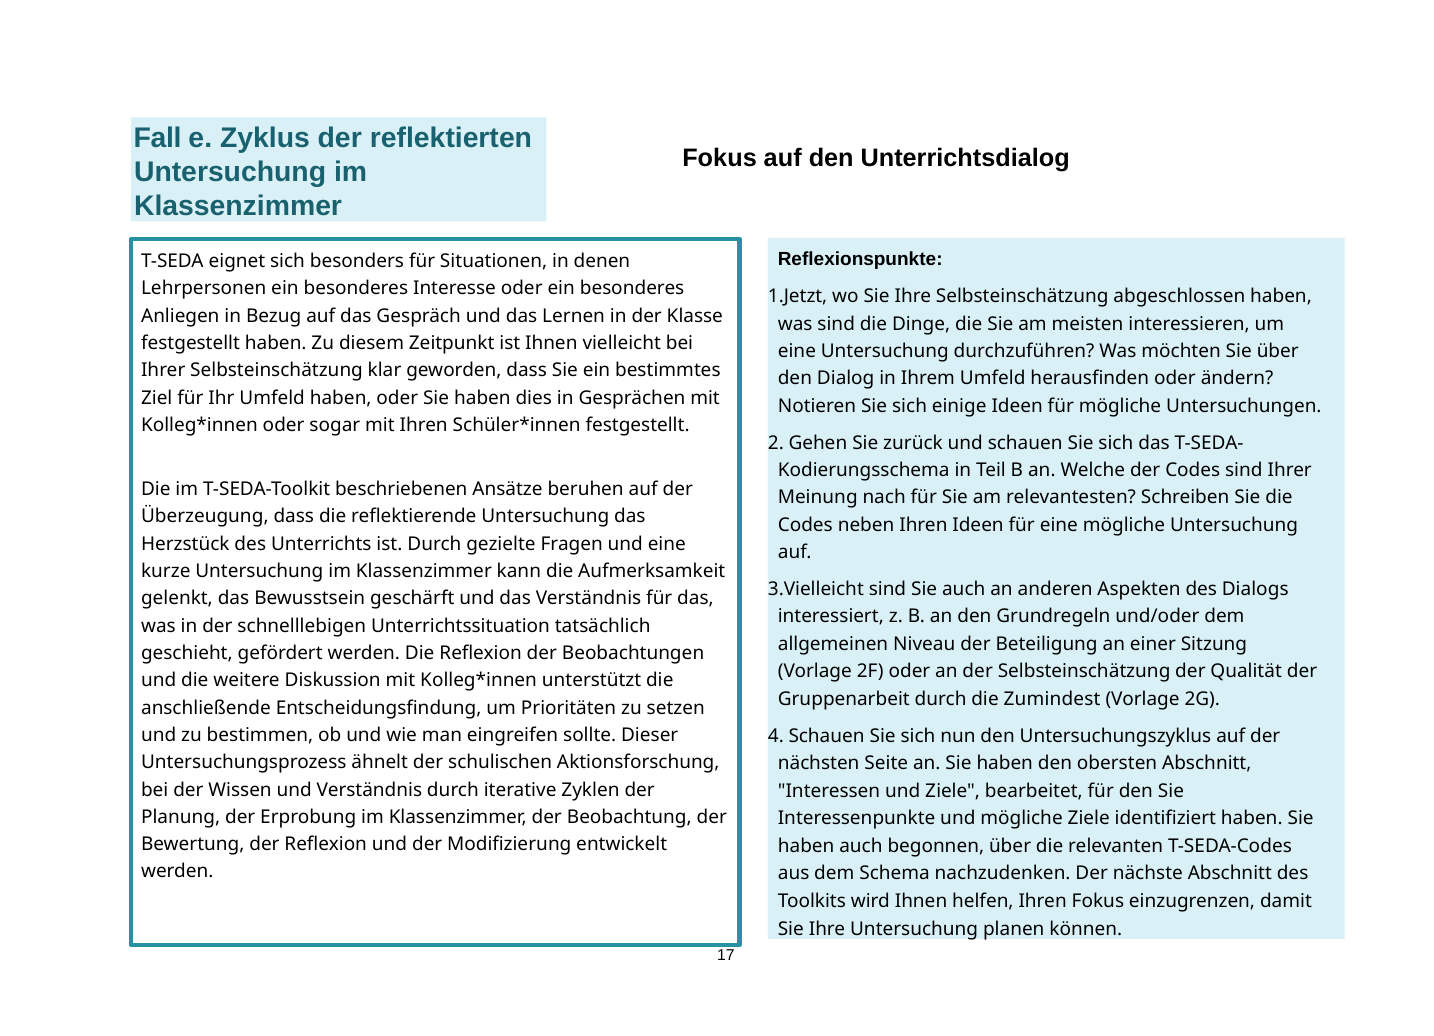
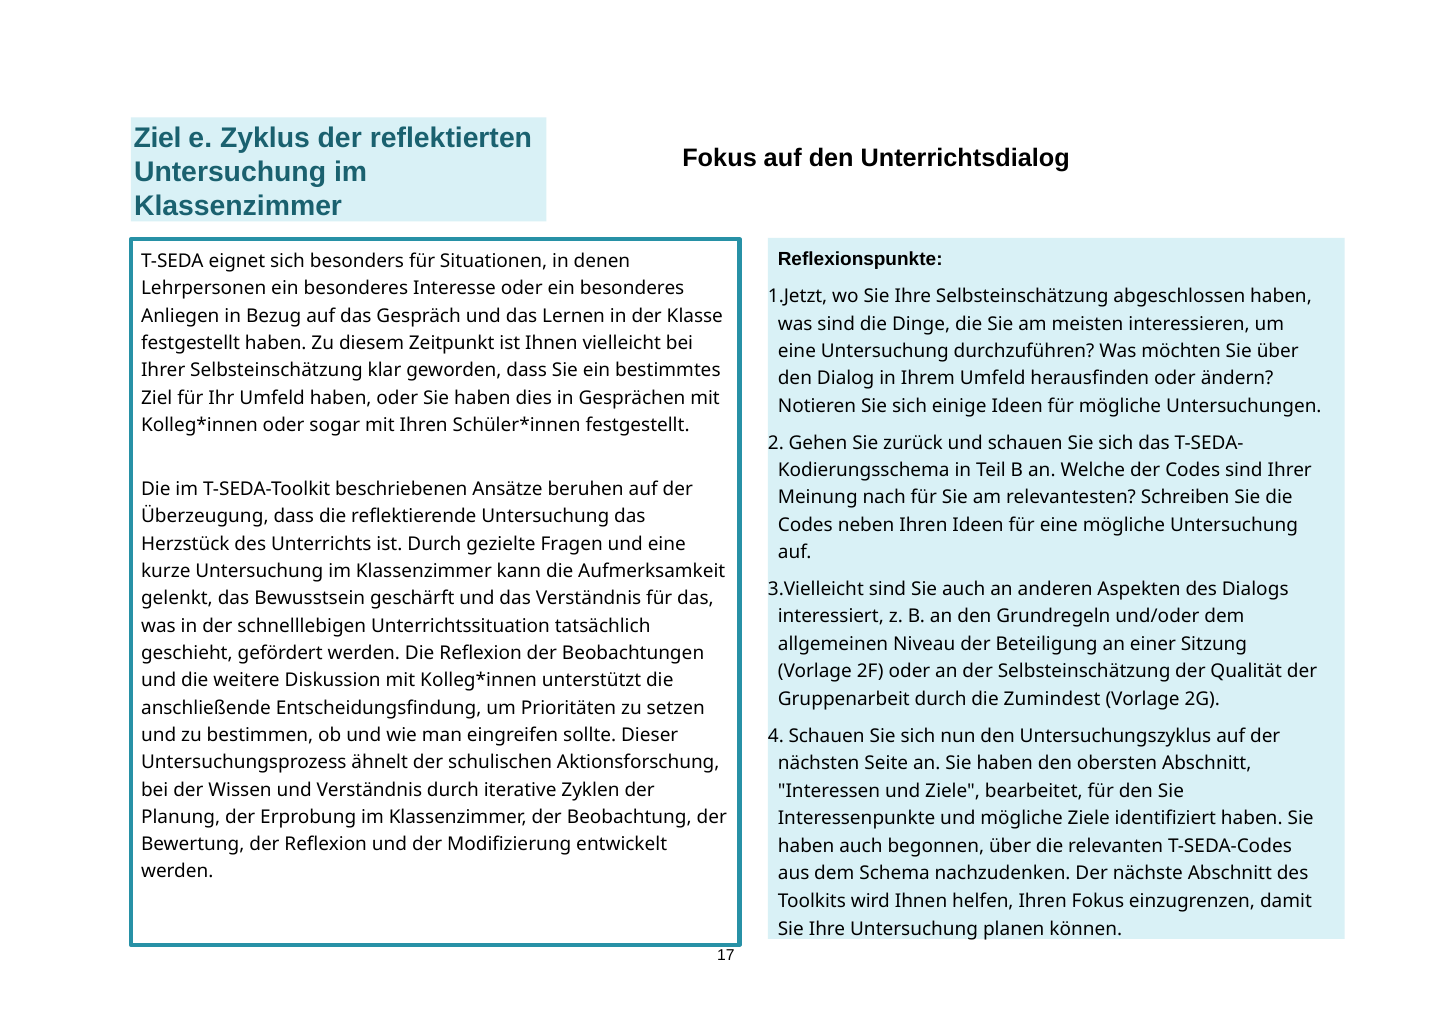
Fall at (157, 138): Fall -> Ziel
